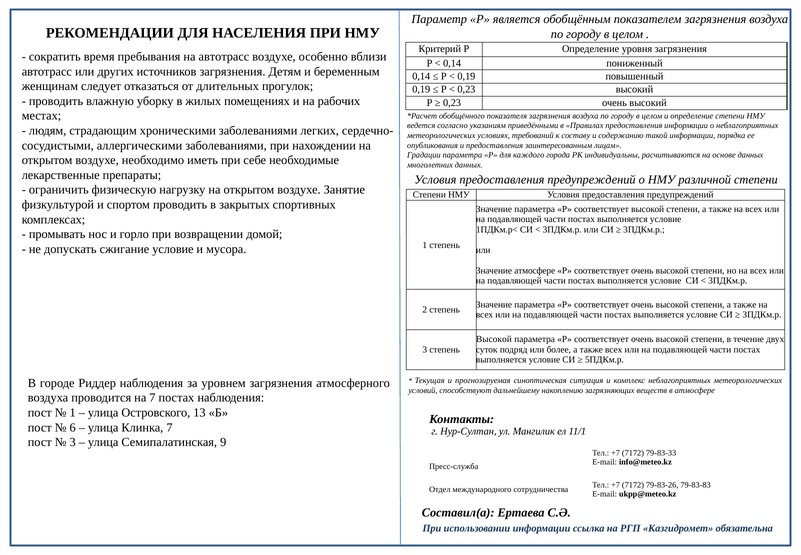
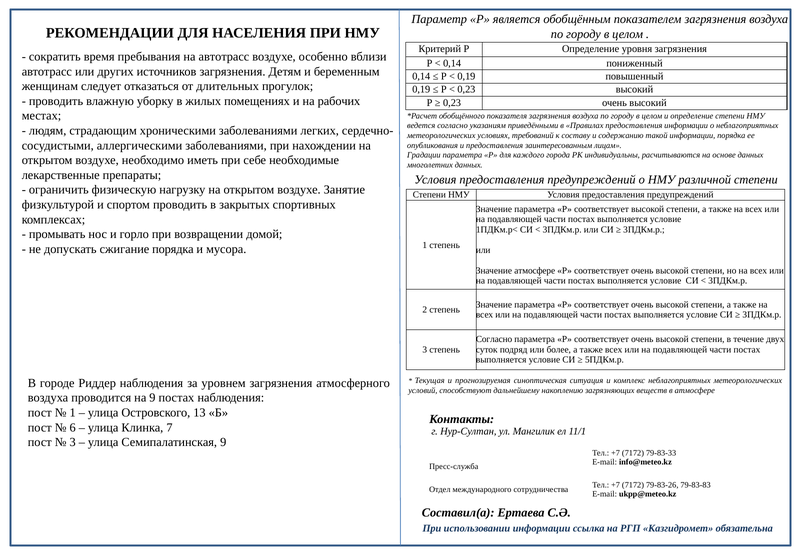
сжигание условие: условие -> порядка
Высокой at (494, 339): Высокой -> Согласно
на 7: 7 -> 9
